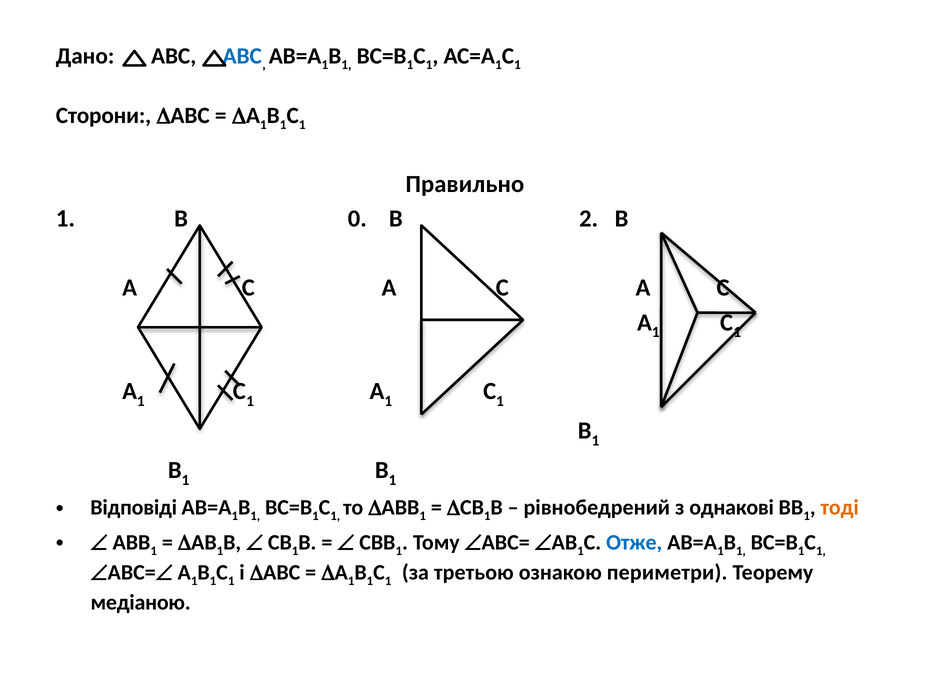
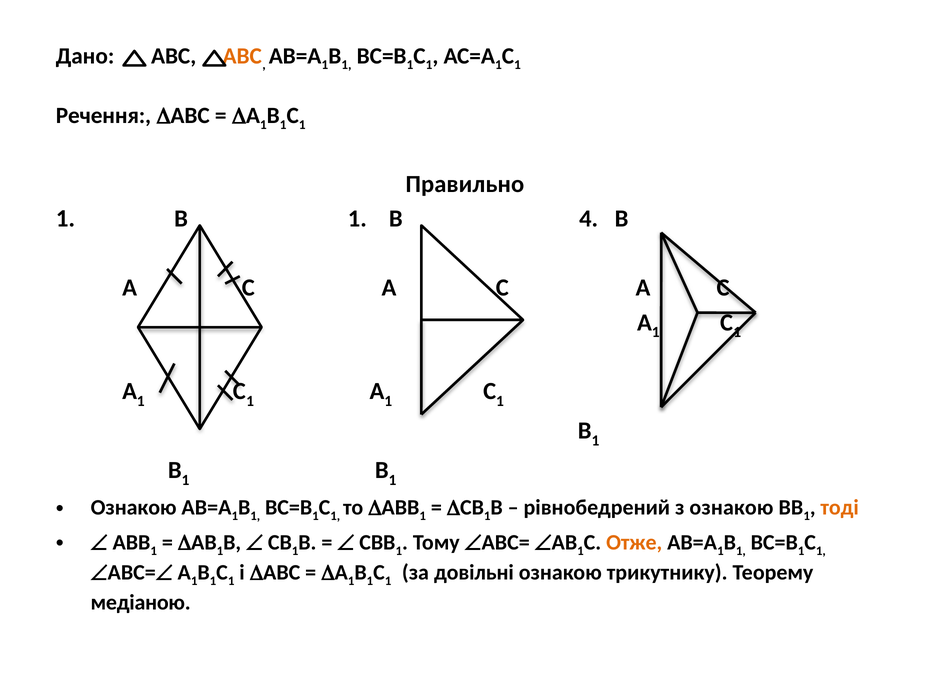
АВС at (242, 56) colour: blue -> orange
Сторони: Сторони -> Речення
0 at (357, 218): 0 -> 1
2: 2 -> 4
Відповіді at (134, 507): Відповіді -> Ознакою
з однакові: однакові -> ознакою
Отже colour: blue -> orange
третьою: третьою -> довільні
периметри: периметри -> трикутнику
